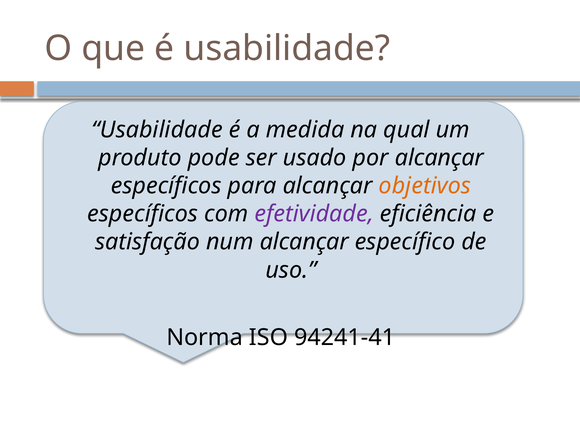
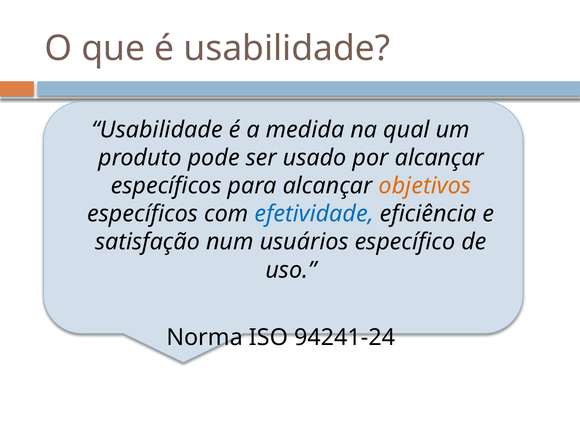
efetividade colour: purple -> blue
num alcançar: alcançar -> usuários
94241-41: 94241-41 -> 94241-24
